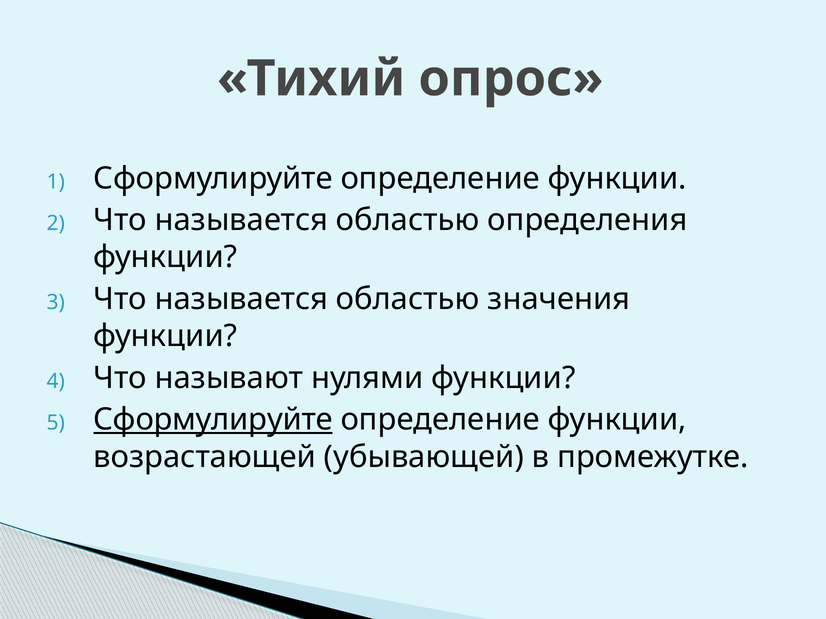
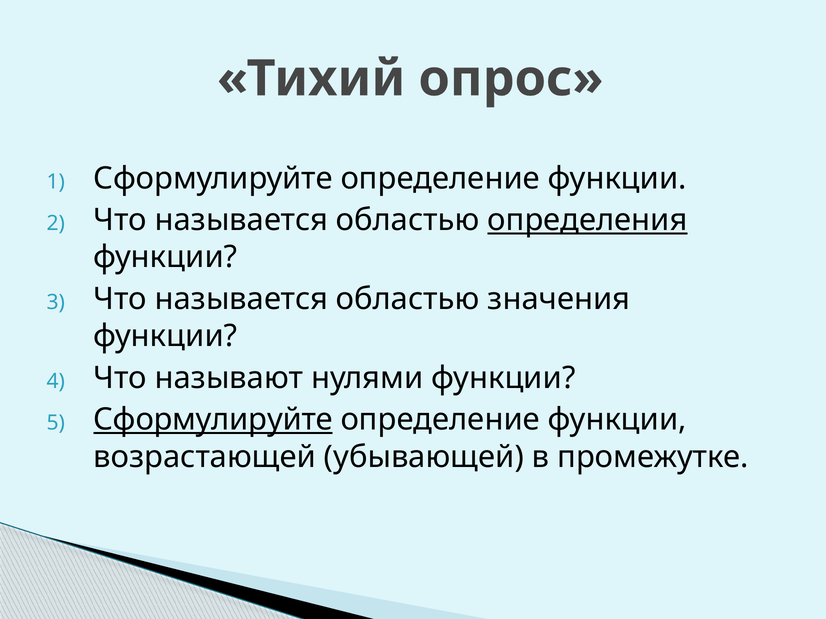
определения underline: none -> present
